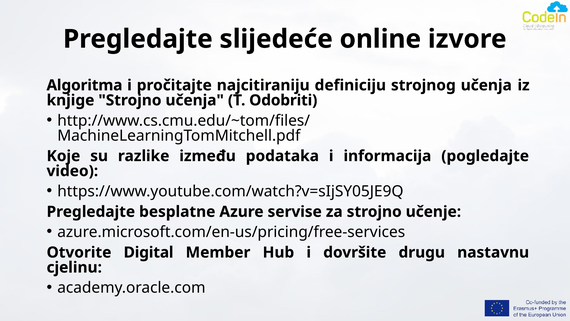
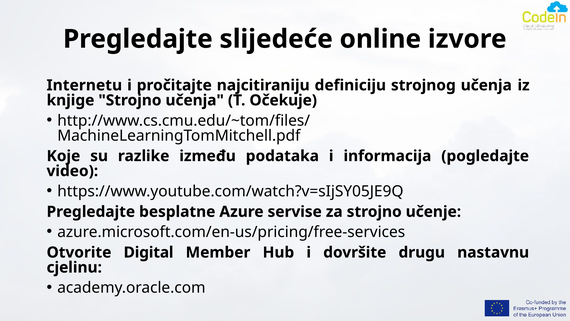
Algoritma: Algoritma -> Internetu
Odobriti: Odobriti -> Očekuje
